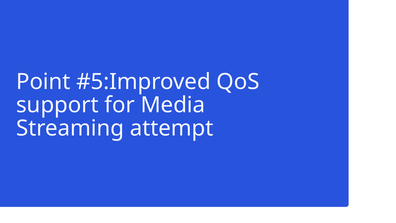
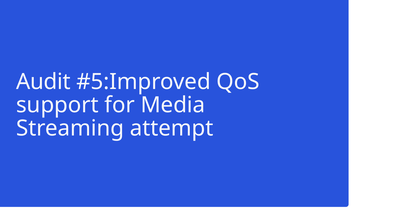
Point: Point -> Audit
